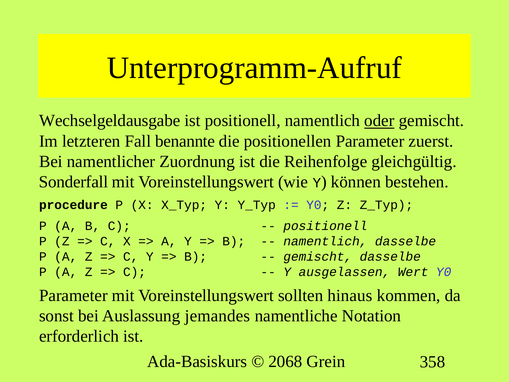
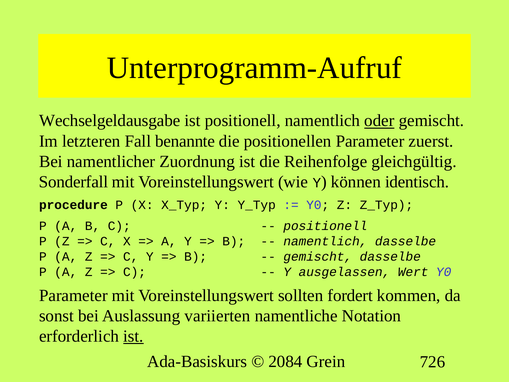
bestehen: bestehen -> identisch
hinaus: hinaus -> fordert
jemandes: jemandes -> variierten
ist at (133, 336) underline: none -> present
2068: 2068 -> 2084
358: 358 -> 726
